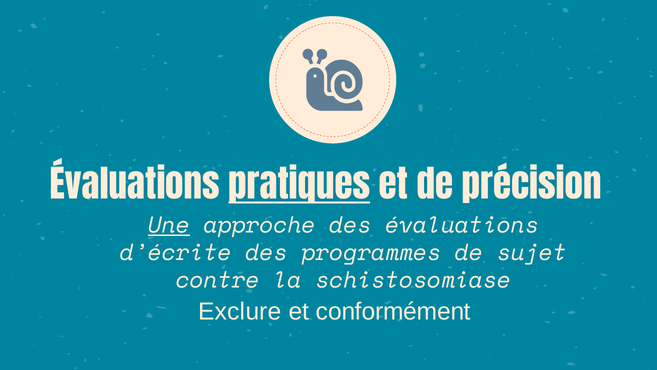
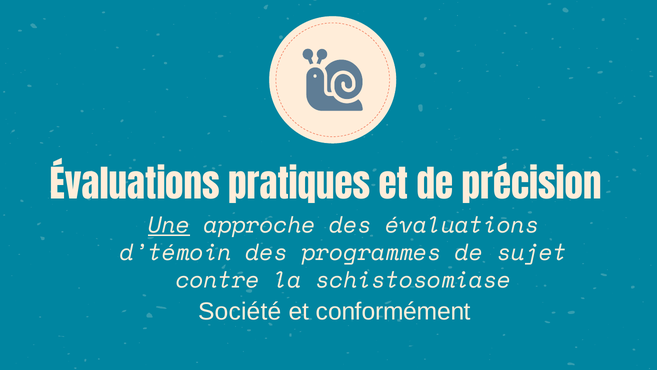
pratiques underline: present -> none
d’écrite: d’écrite -> d’témoin
Exclure: Exclure -> Société
